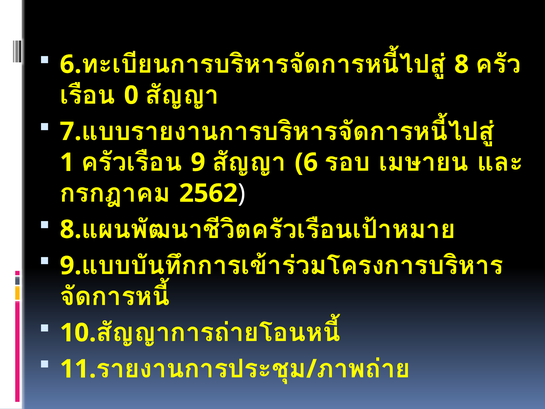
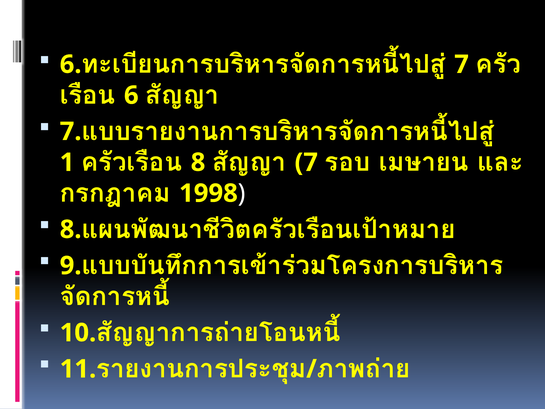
8 at (462, 64): 8 -> 7
0 at (131, 95): 0 -> 6
9 at (198, 162): 9 -> 8
6 at (306, 162): 6 -> 7
2562: 2562 -> 1998
